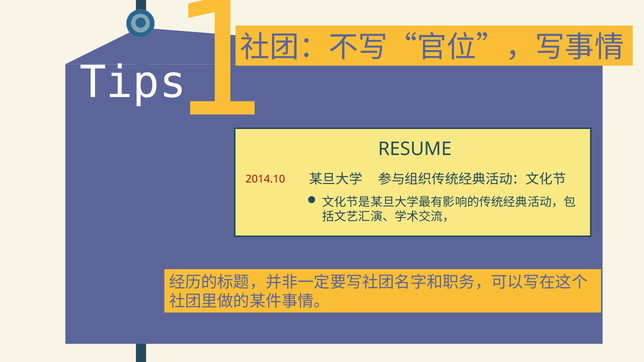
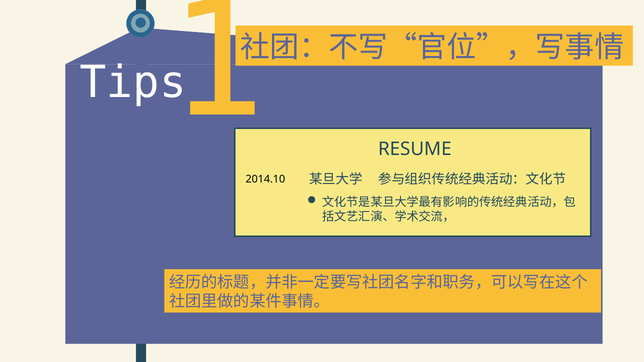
2014.10 colour: red -> black
